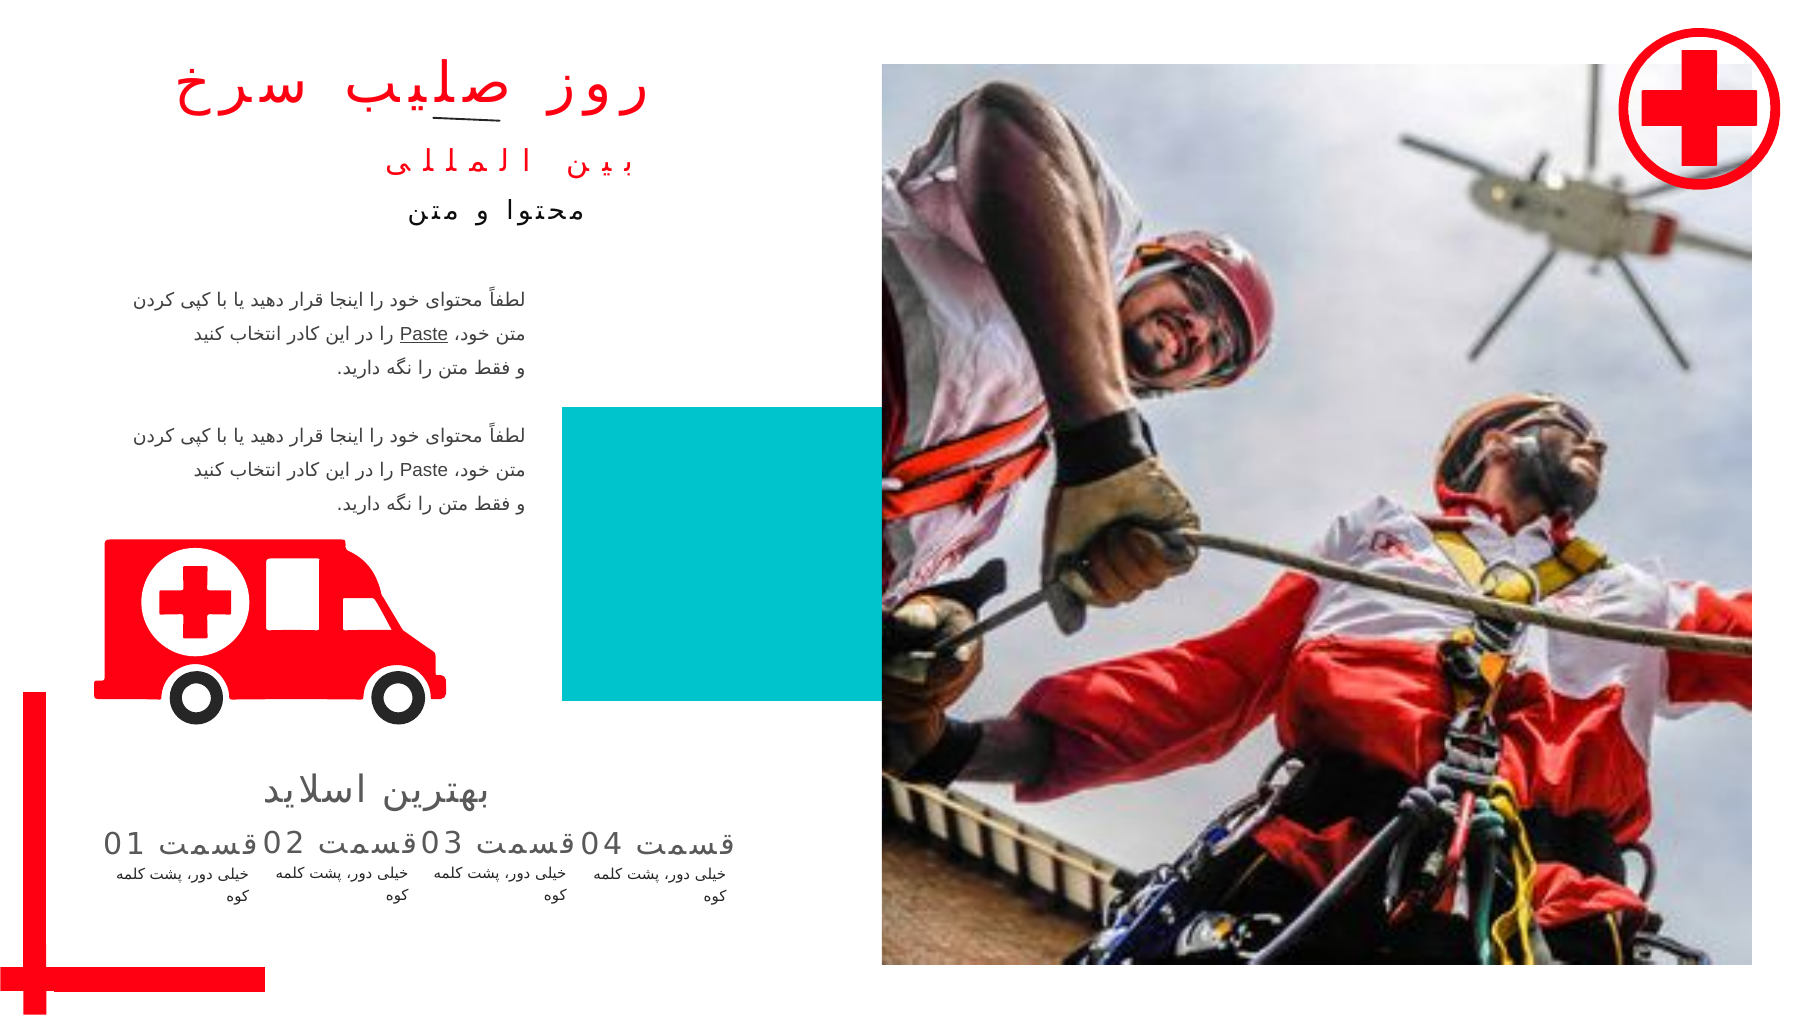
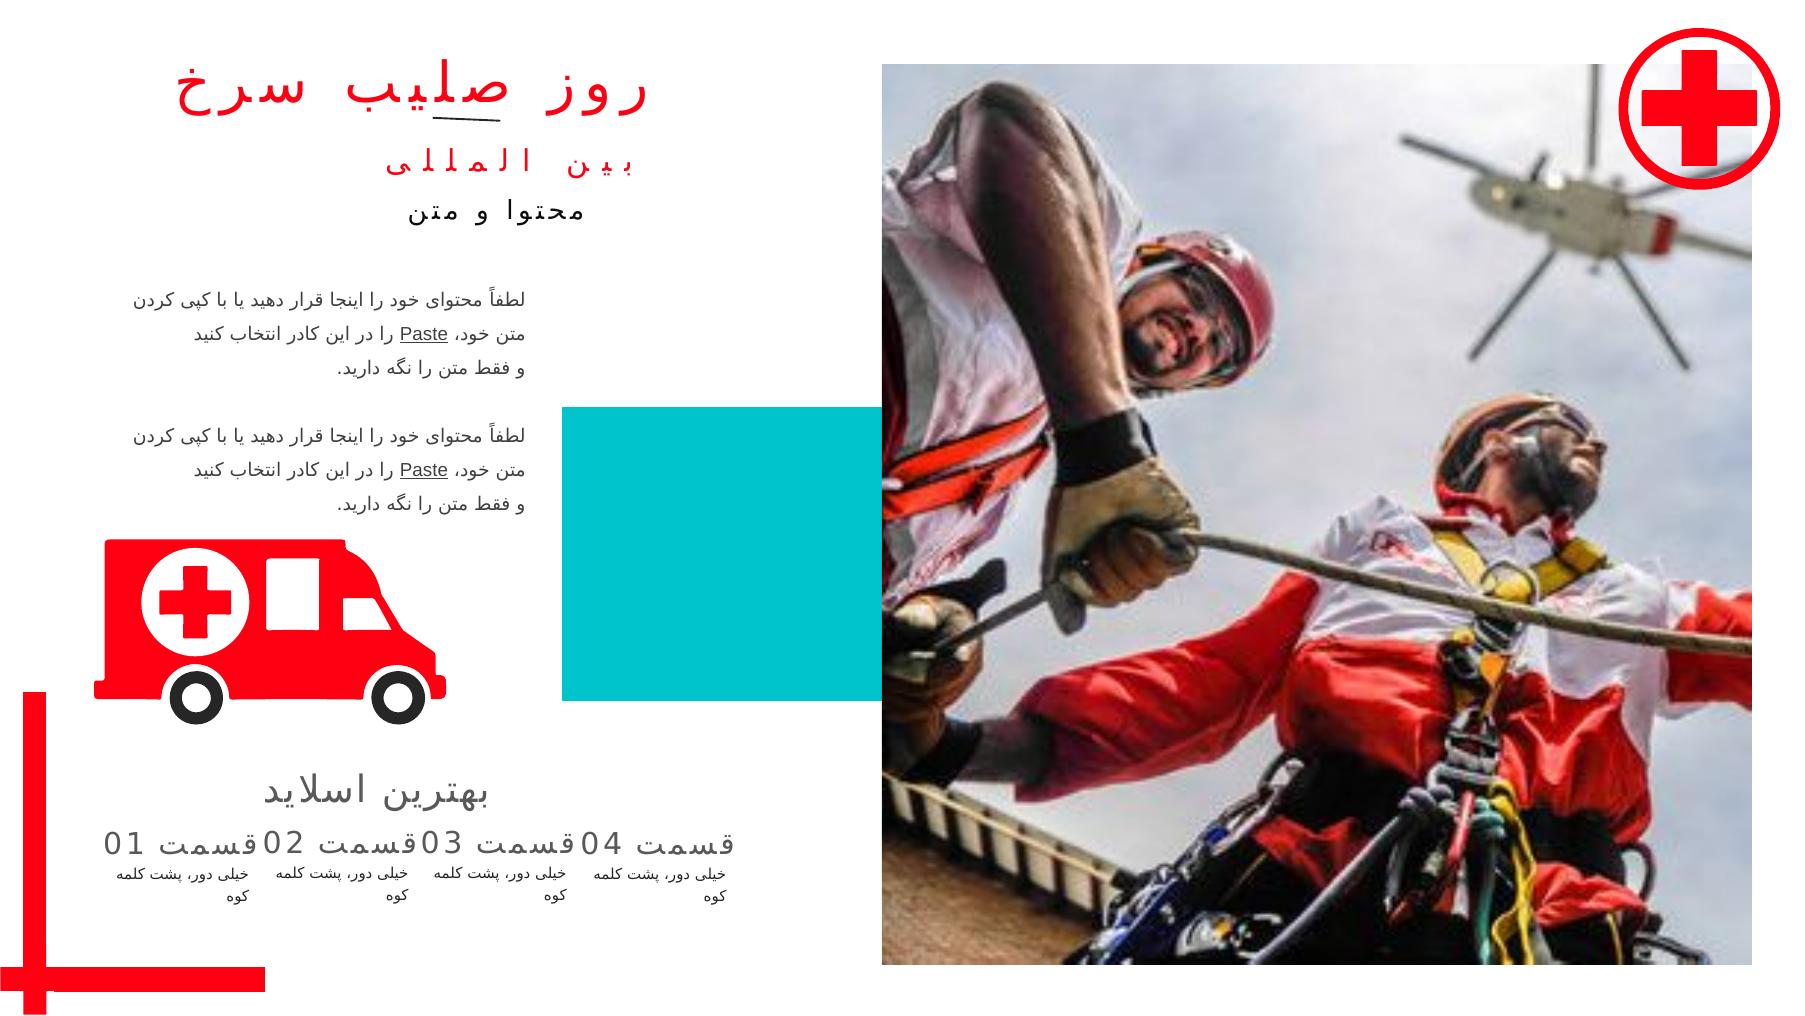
Paste at (424, 470) underline: none -> present
